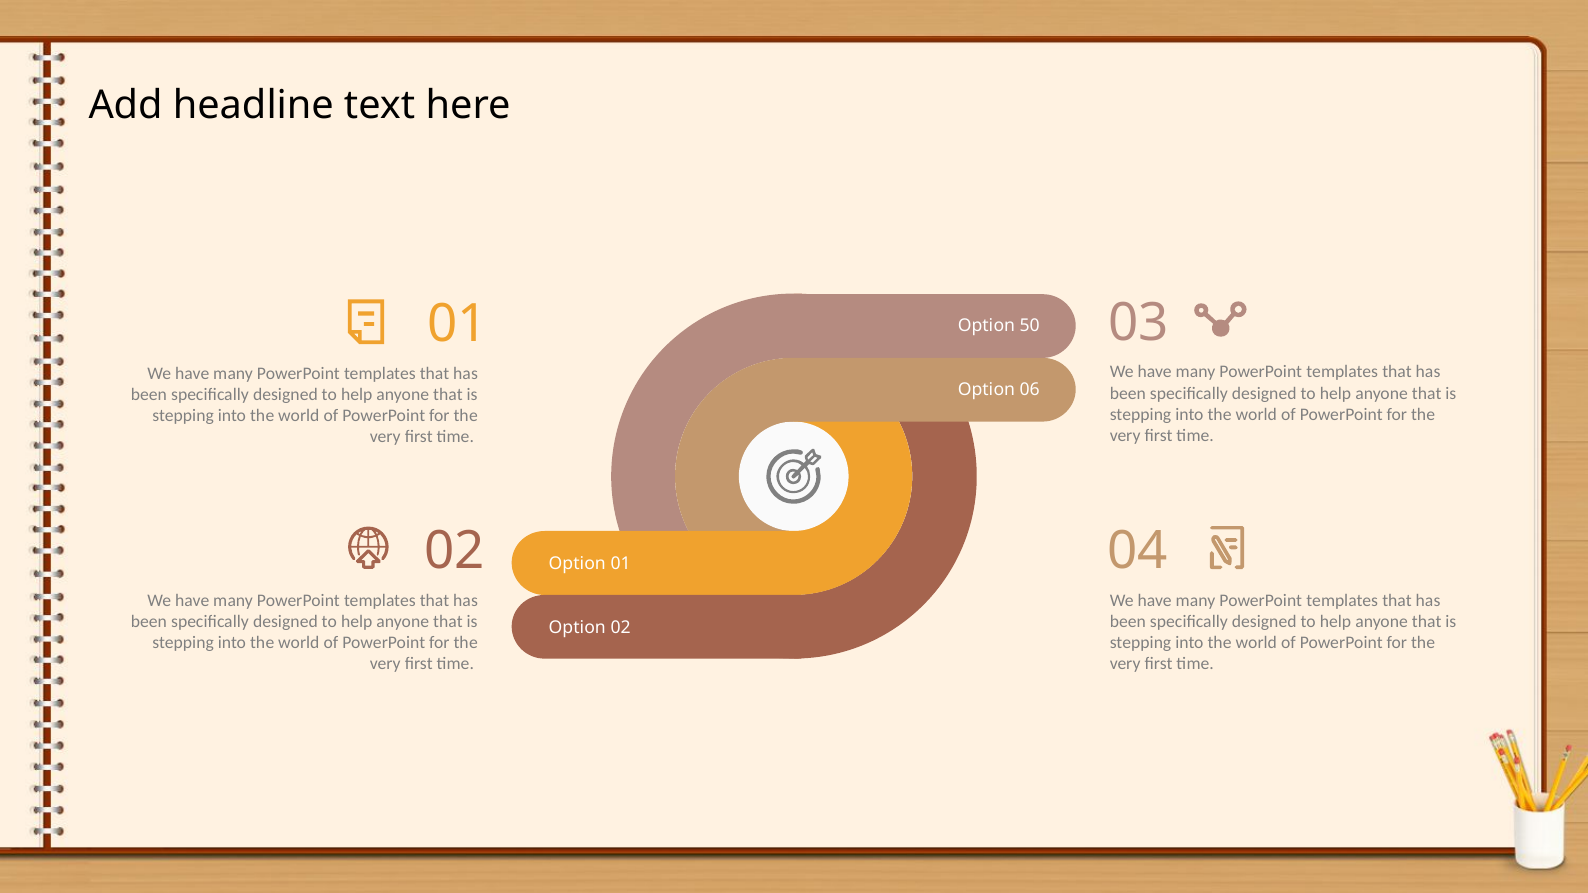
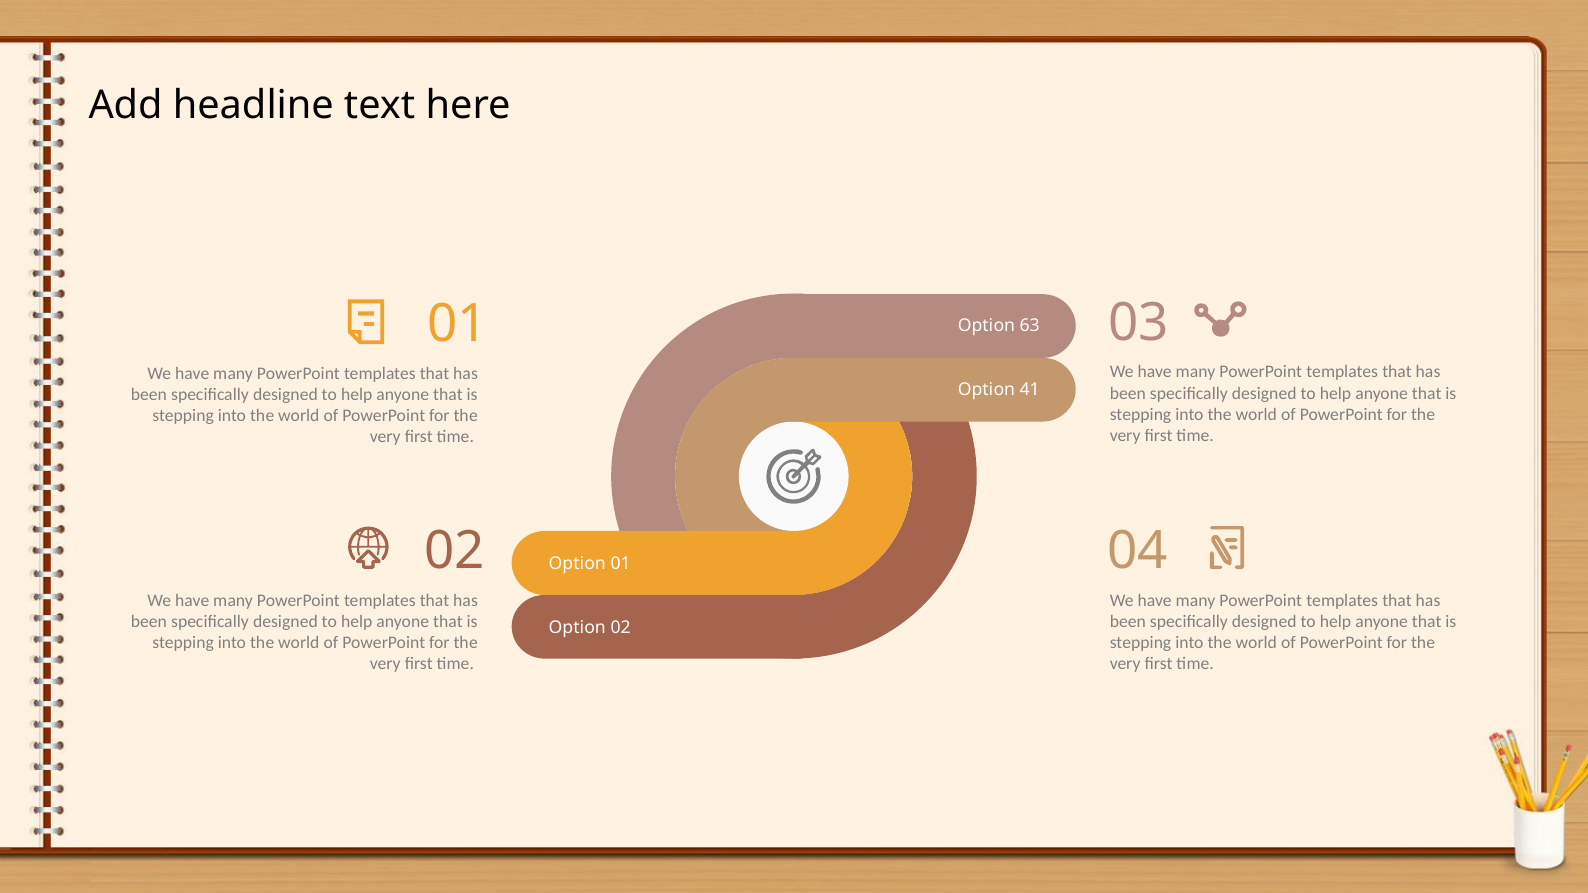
50: 50 -> 63
06: 06 -> 41
